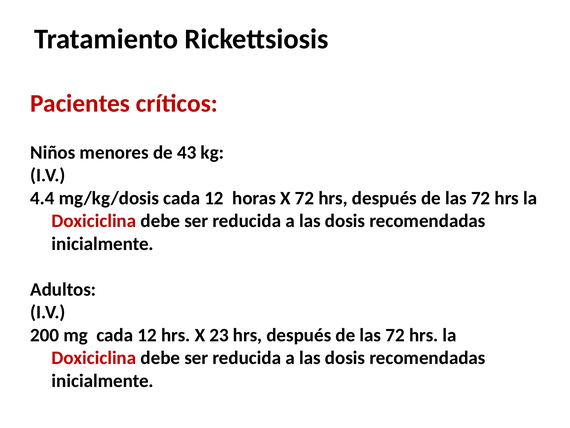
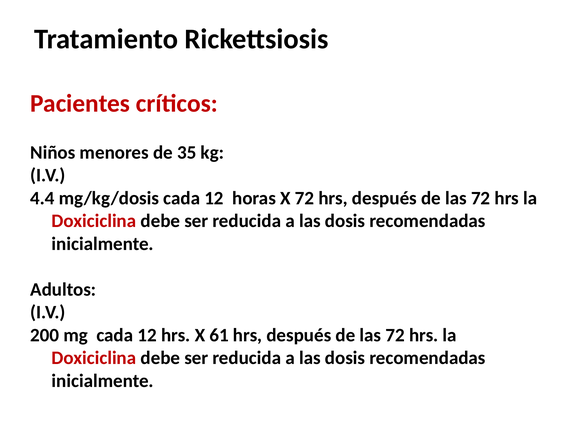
43: 43 -> 35
23: 23 -> 61
